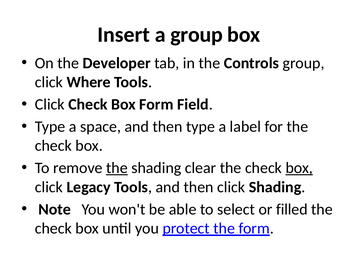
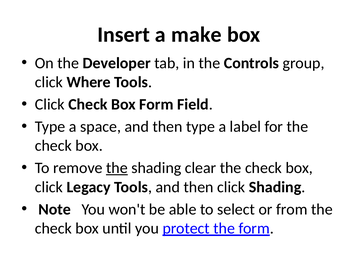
a group: group -> make
box at (299, 168) underline: present -> none
filled: filled -> from
